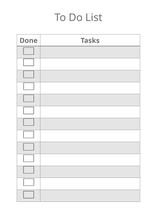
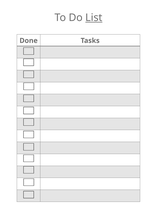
List underline: none -> present
